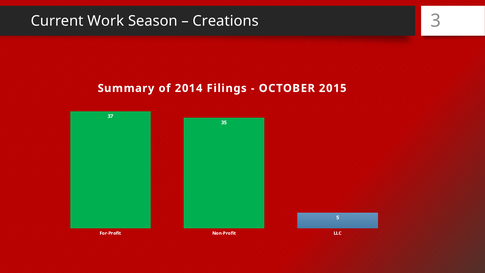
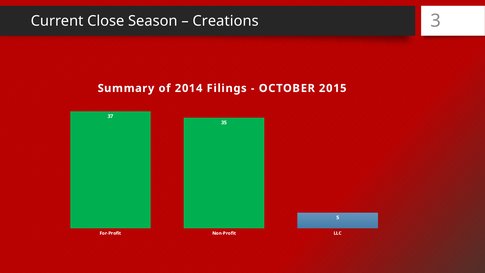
Work: Work -> Close
